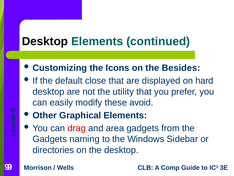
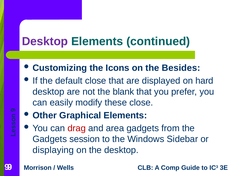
Desktop at (45, 41) colour: black -> purple
utility: utility -> blank
these avoid: avoid -> close
naming: naming -> session
directories: directories -> displaying
